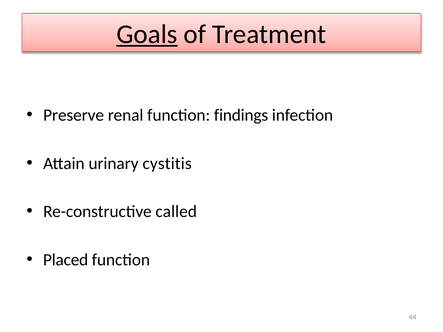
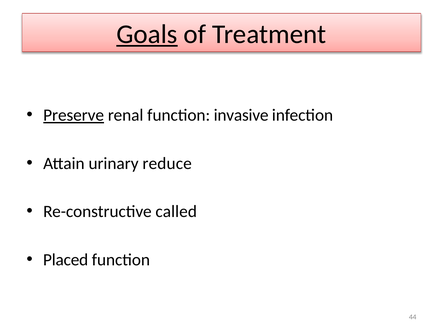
Preserve underline: none -> present
findings: findings -> invasive
cystitis: cystitis -> reduce
